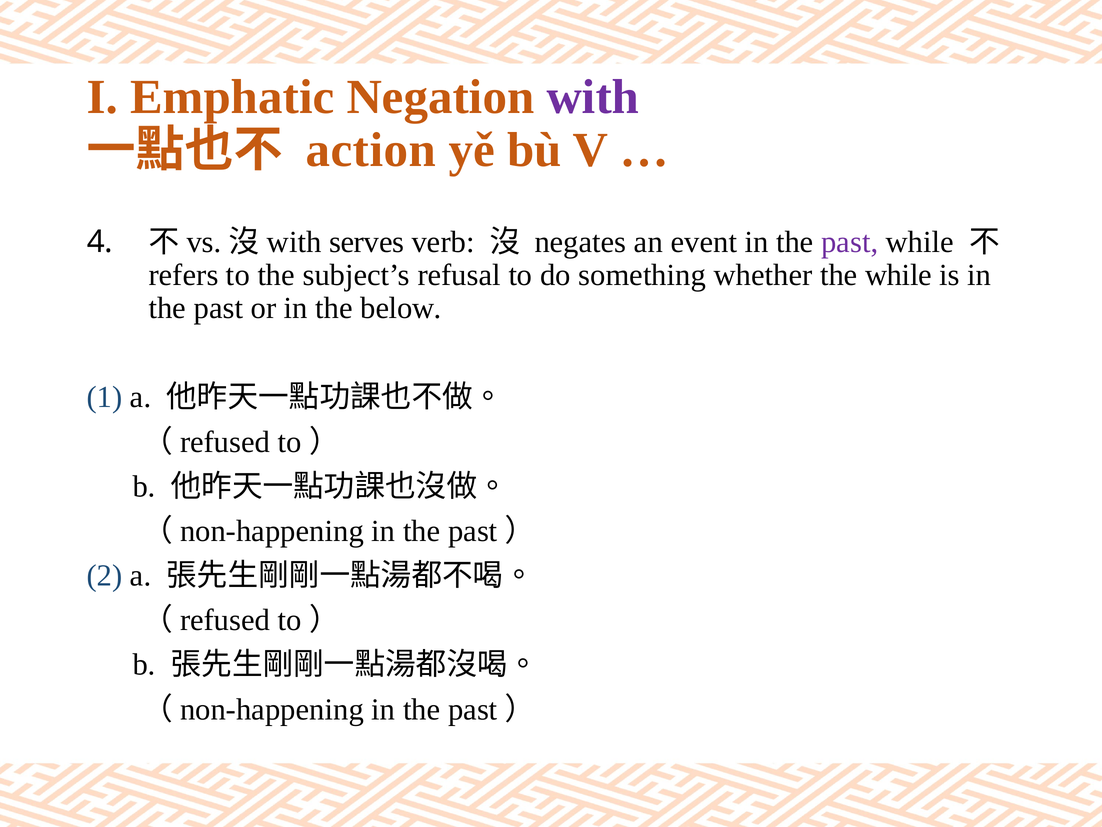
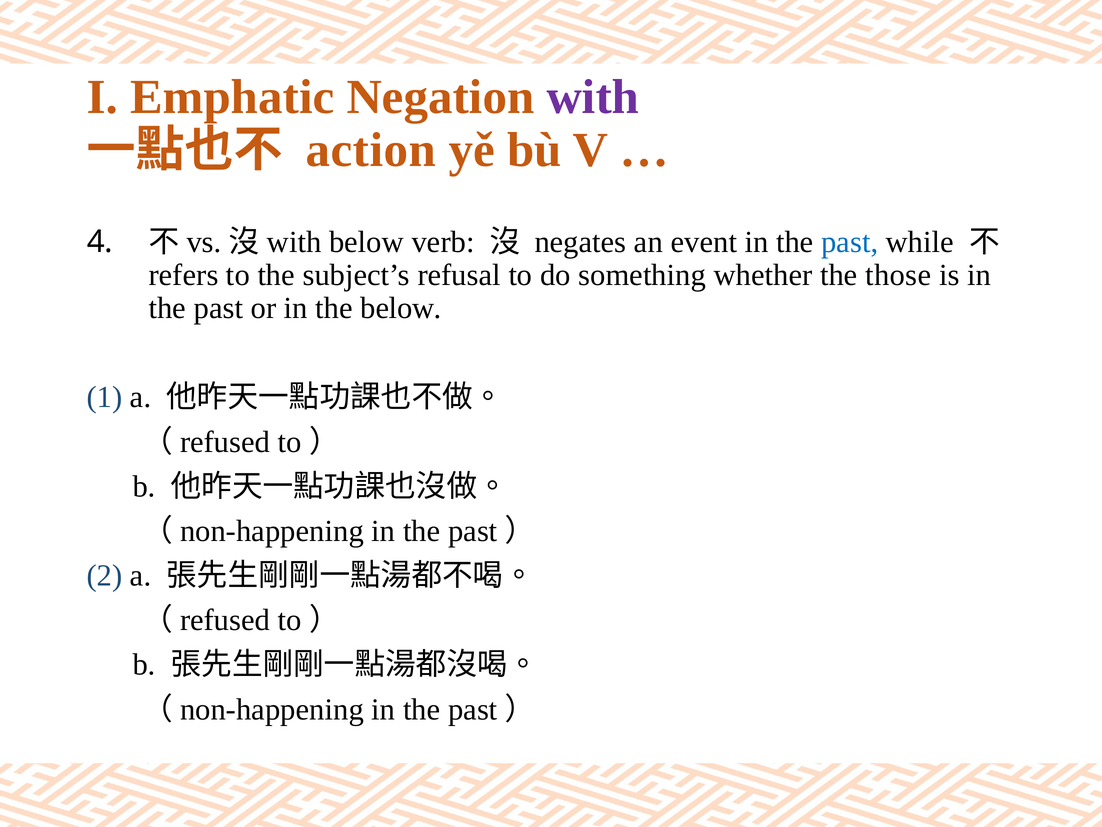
serves at (367, 242): serves -> below
past at (850, 242) colour: purple -> blue
the while: while -> those
